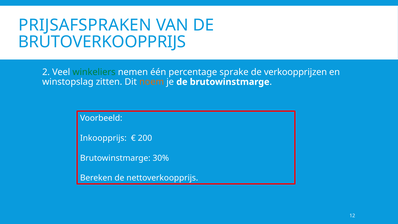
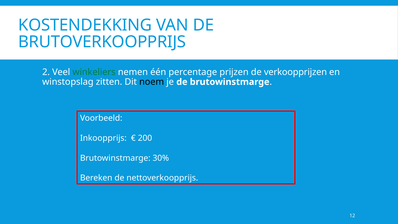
PRIJSAFSPRAKEN: PRIJSAFSPRAKEN -> KOSTENDEKKING
sprake: sprake -> prijzen
noem colour: orange -> black
